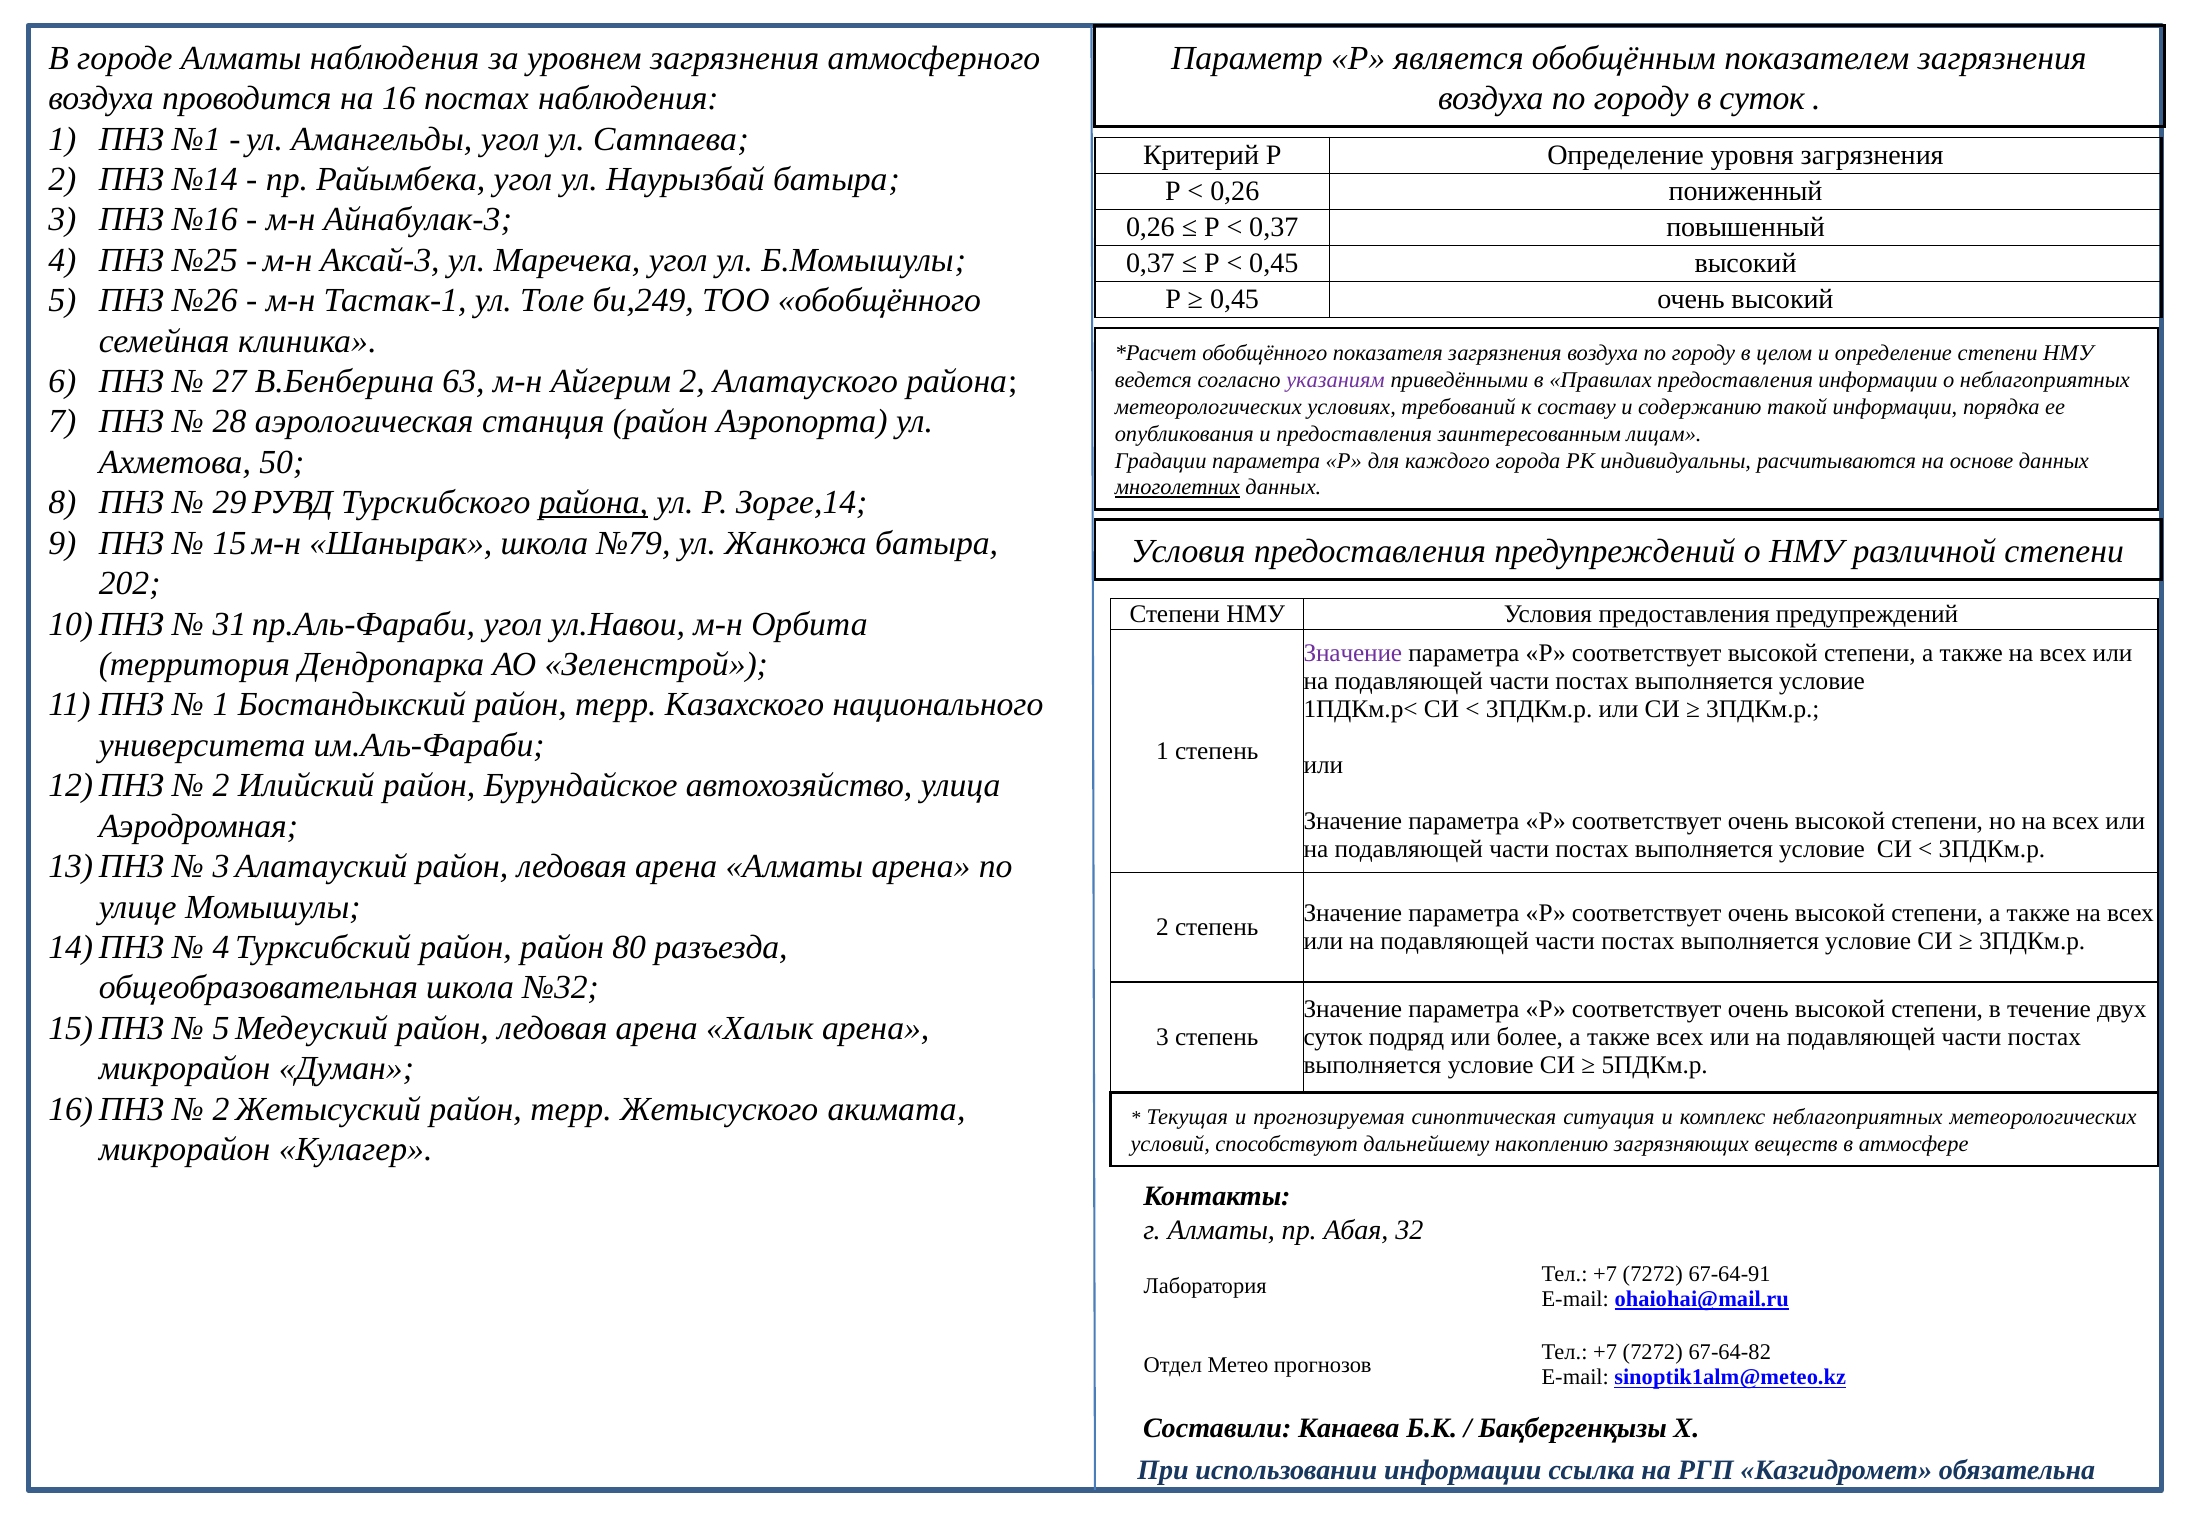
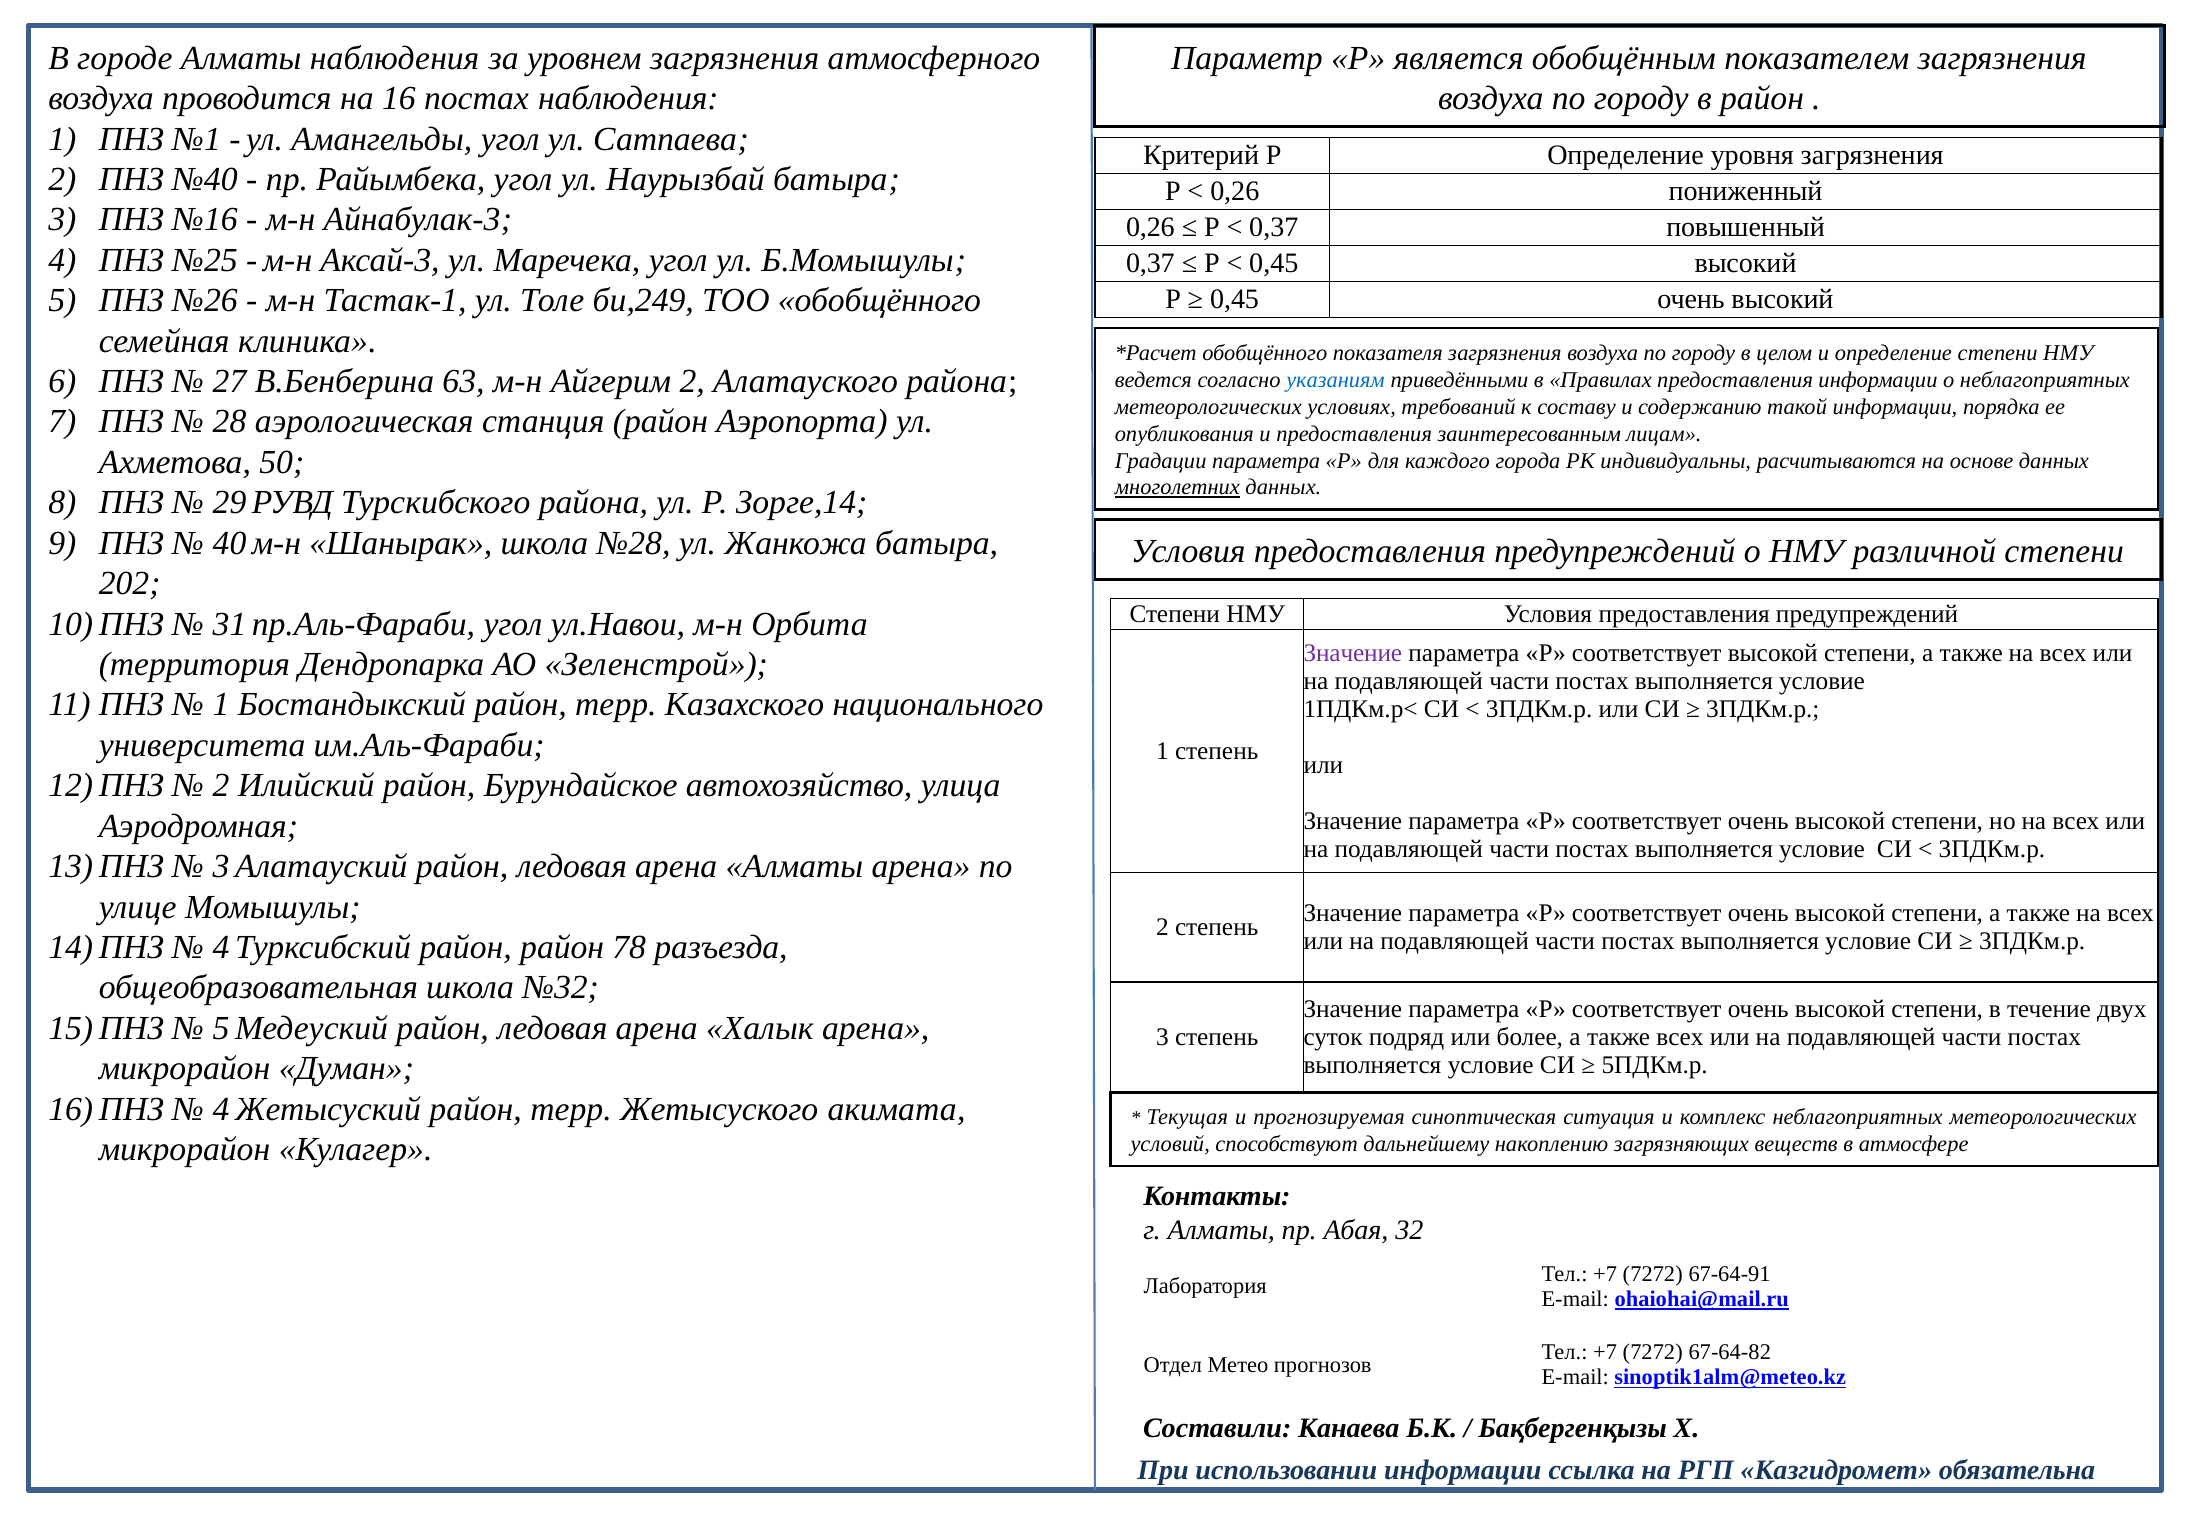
в суток: суток -> район
№14: №14 -> №40
указаниям colour: purple -> blue
района at (593, 503) underline: present -> none
15: 15 -> 40
№79: №79 -> №28
80: 80 -> 78
2 at (221, 1109): 2 -> 4
